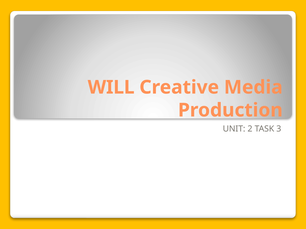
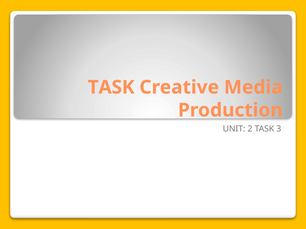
WILL at (111, 87): WILL -> TASK
